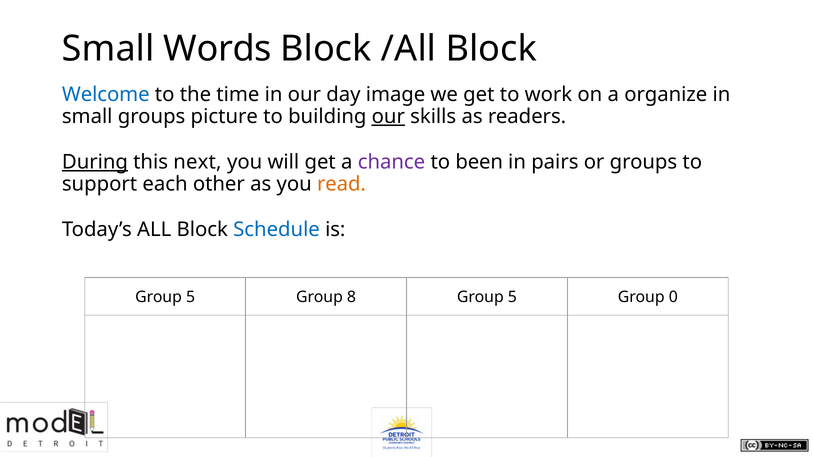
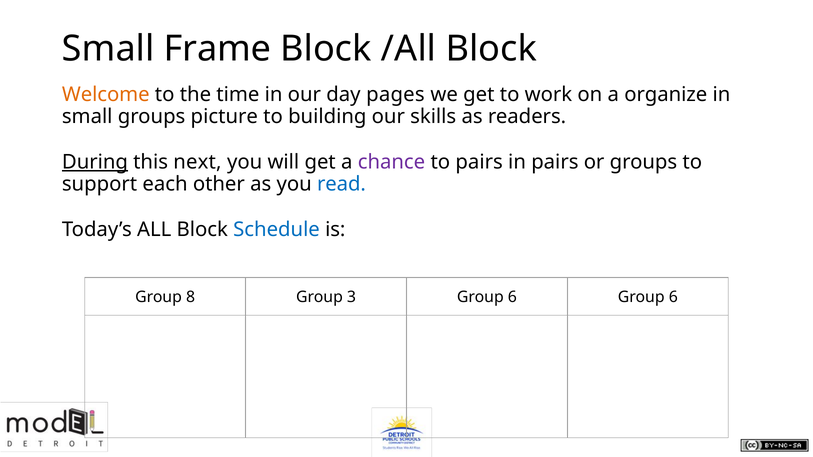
Words: Words -> Frame
Welcome colour: blue -> orange
image: image -> pages
our at (388, 116) underline: present -> none
to been: been -> pairs
read colour: orange -> blue
5 at (191, 297): 5 -> 8
8: 8 -> 3
5 at (512, 297): 5 -> 6
0 at (673, 297): 0 -> 6
